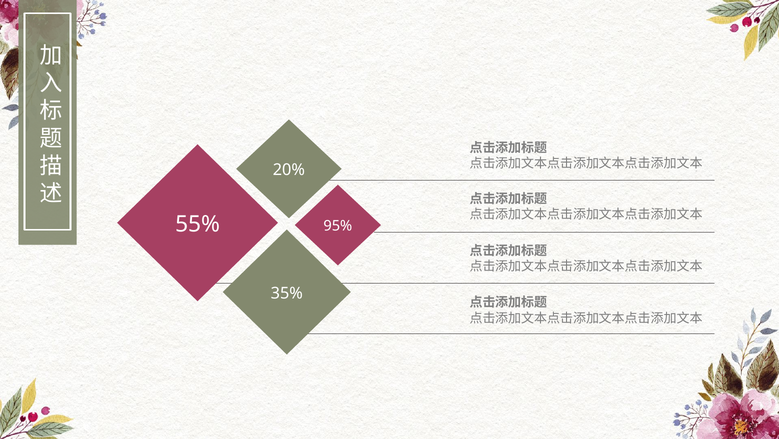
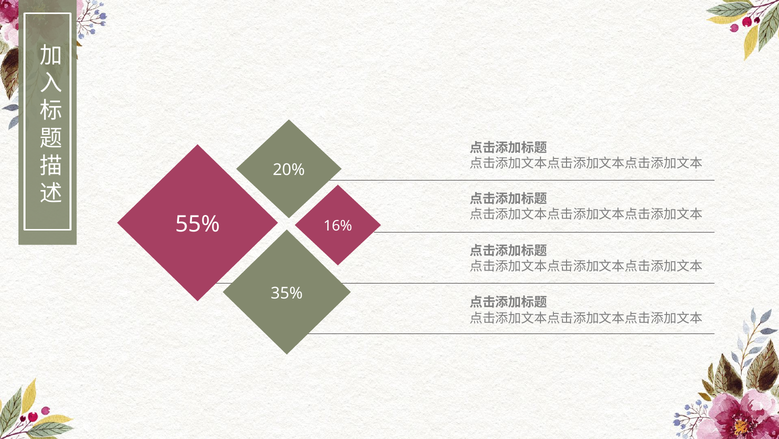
95%: 95% -> 16%
